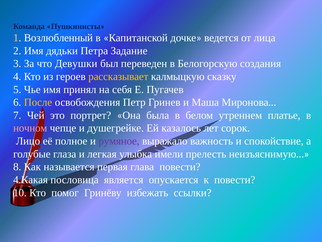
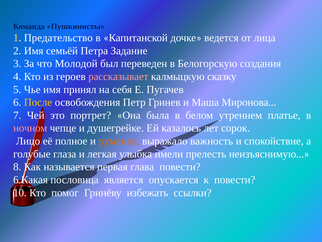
Возлюбленный: Возлюбленный -> Предательство
дядьки: дядьки -> семьёй
Девушки: Девушки -> Молодой
рассказывает colour: yellow -> pink
румяное colour: purple -> orange
4.Какая: 4.Какая -> 6.Какая
